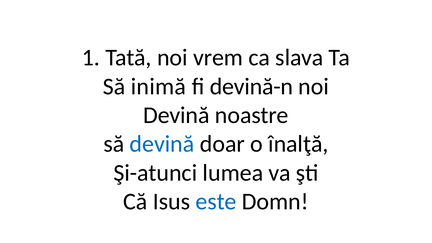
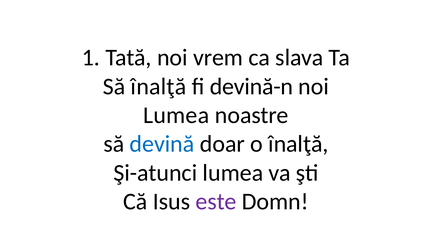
Să inimă: inimă -> înalţă
Devină at (176, 115): Devină -> Lumea
este colour: blue -> purple
